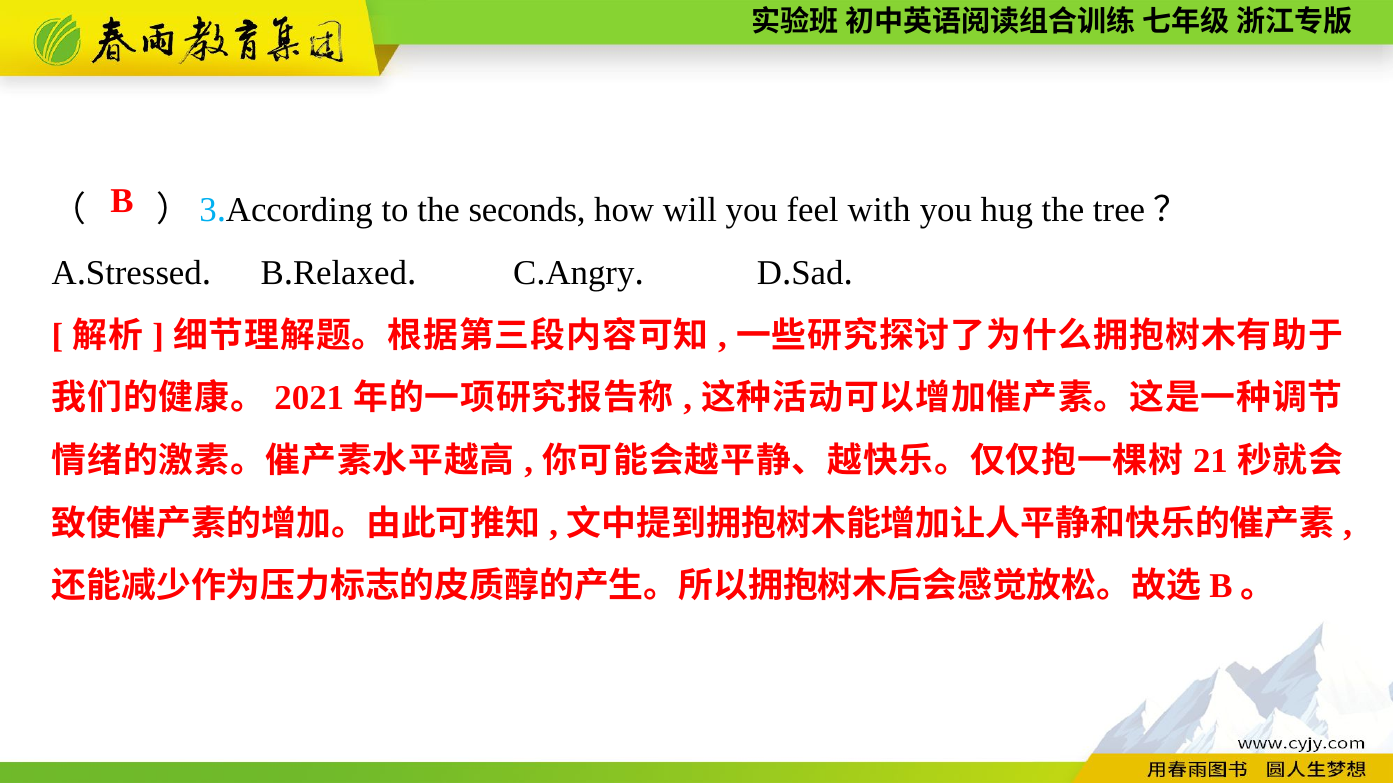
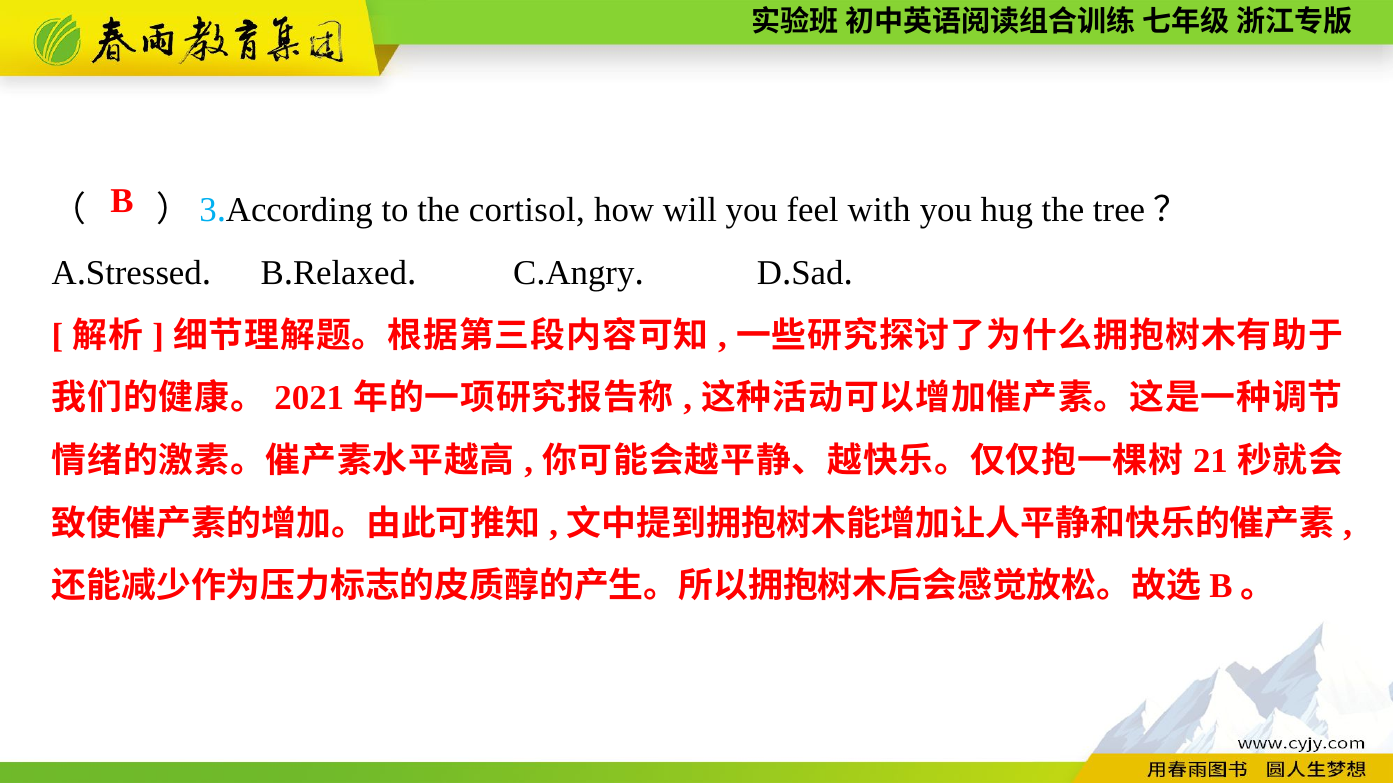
seconds: seconds -> cortisol
